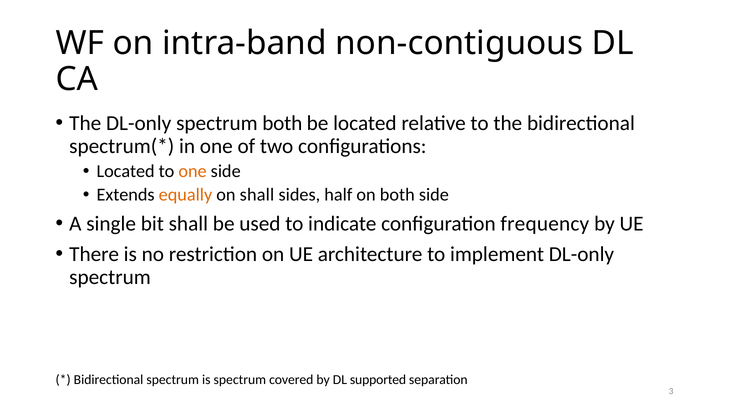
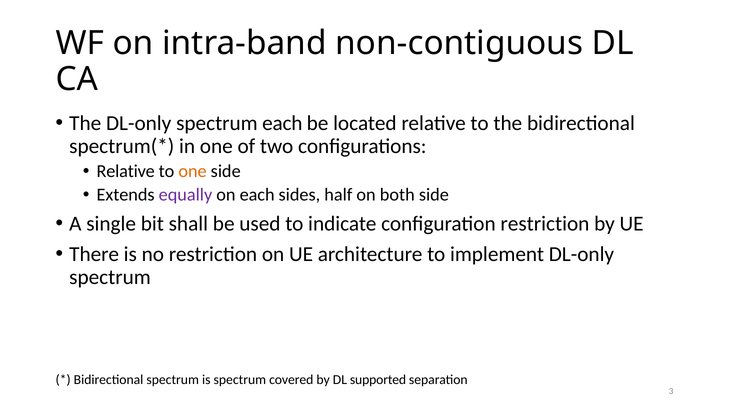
spectrum both: both -> each
Located at (126, 171): Located -> Relative
equally colour: orange -> purple
on shall: shall -> each
configuration frequency: frequency -> restriction
